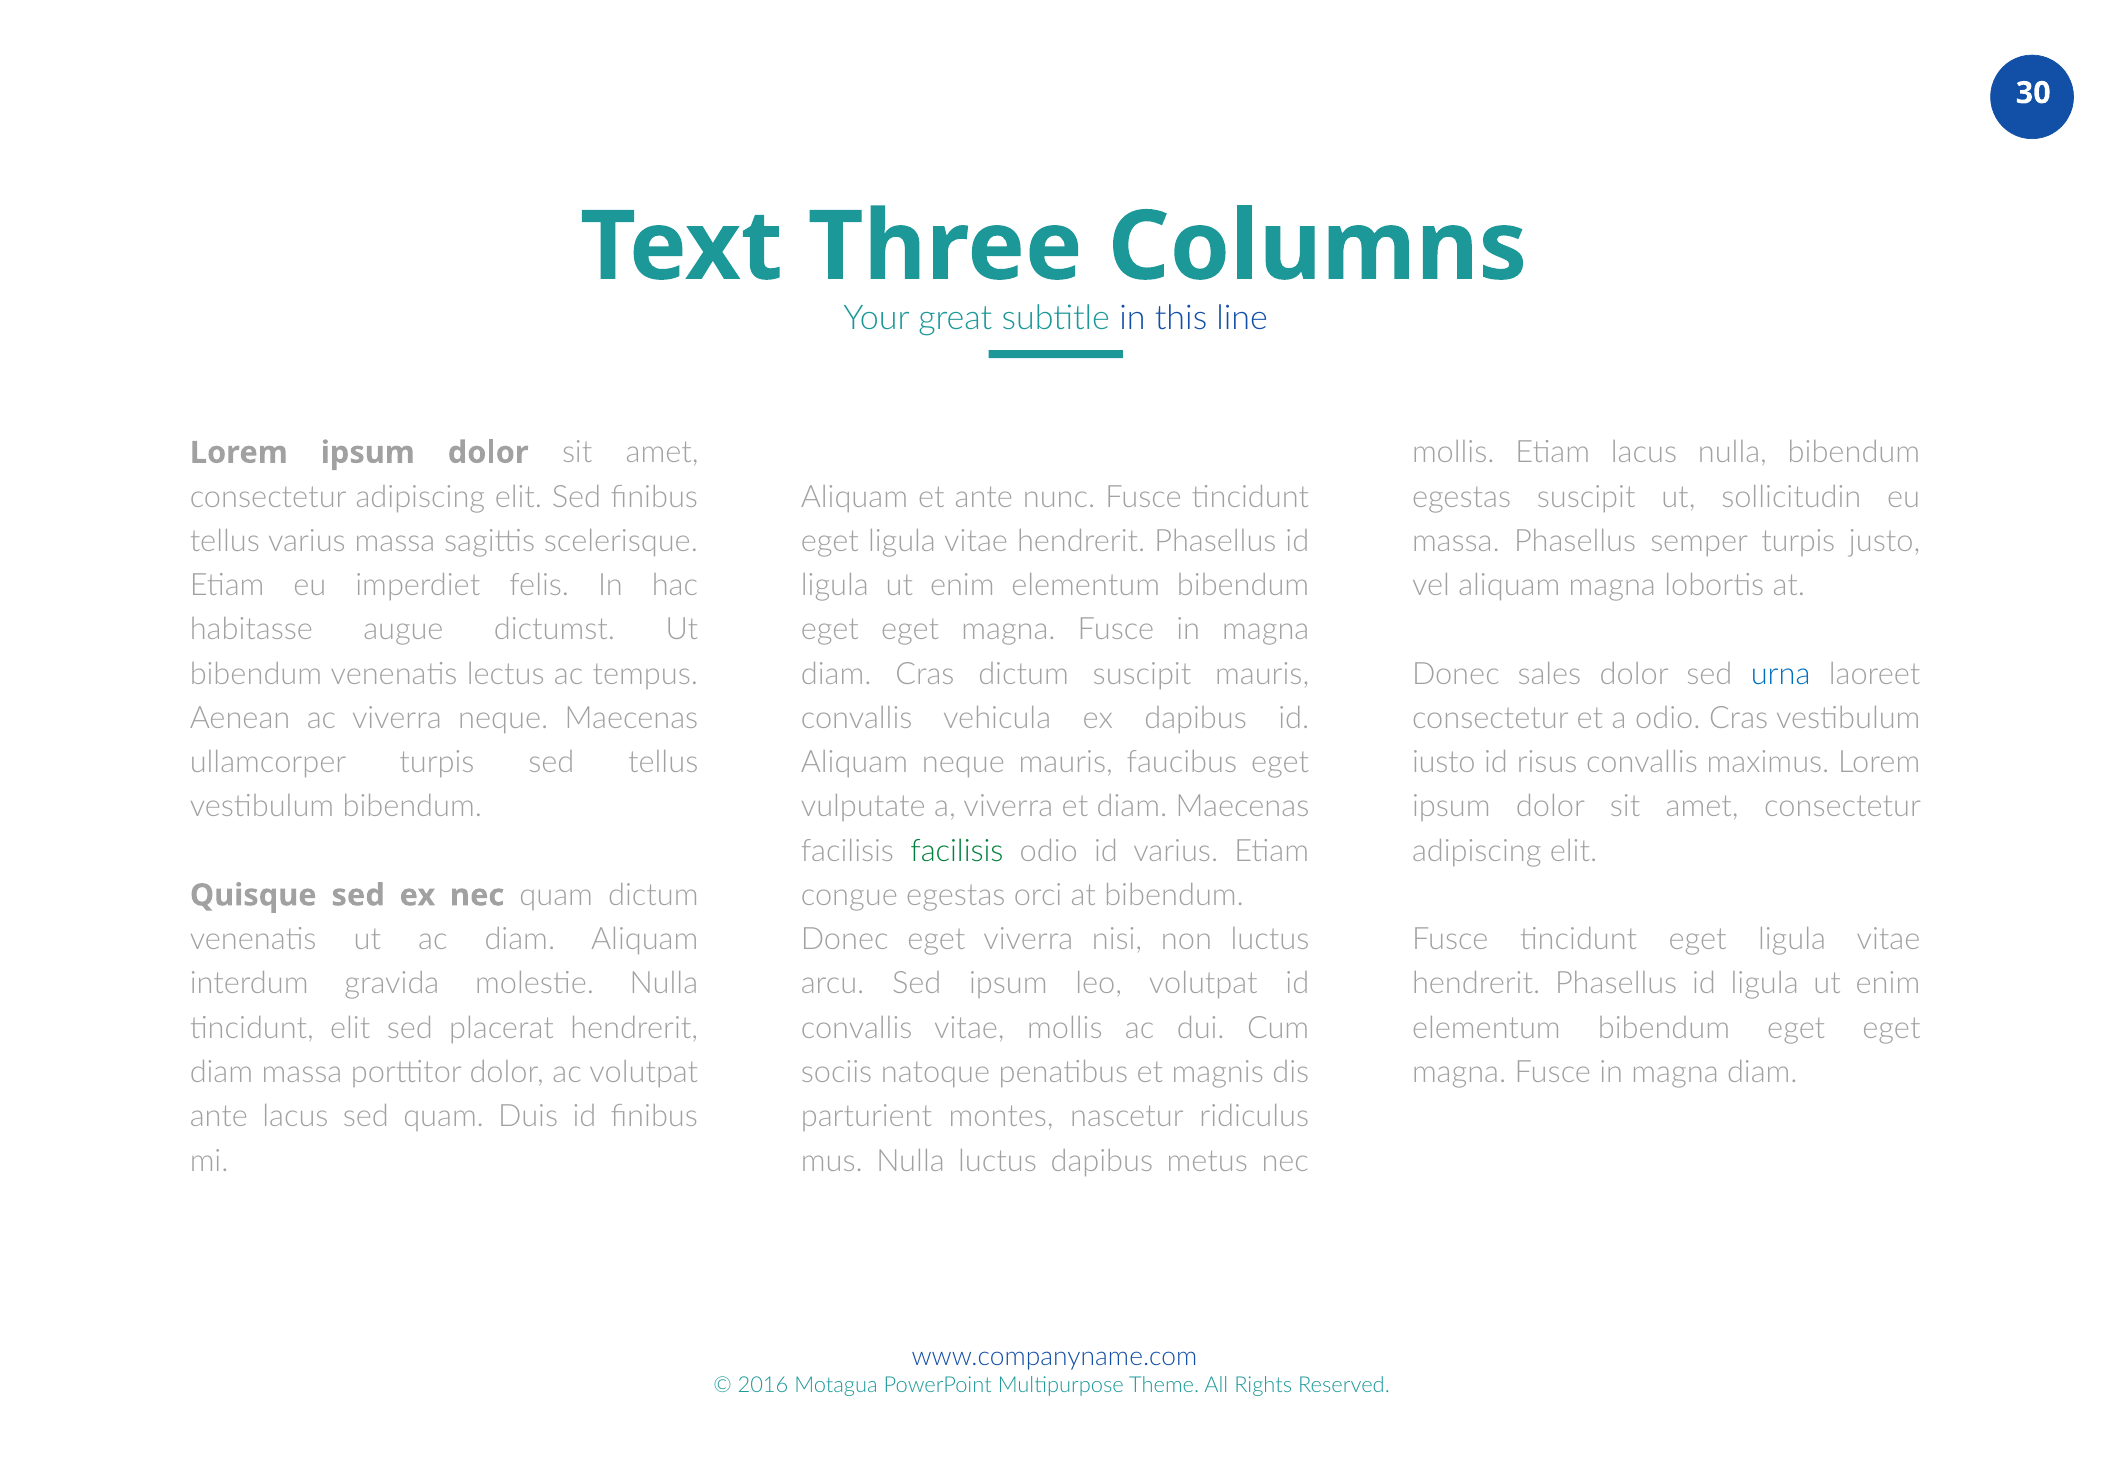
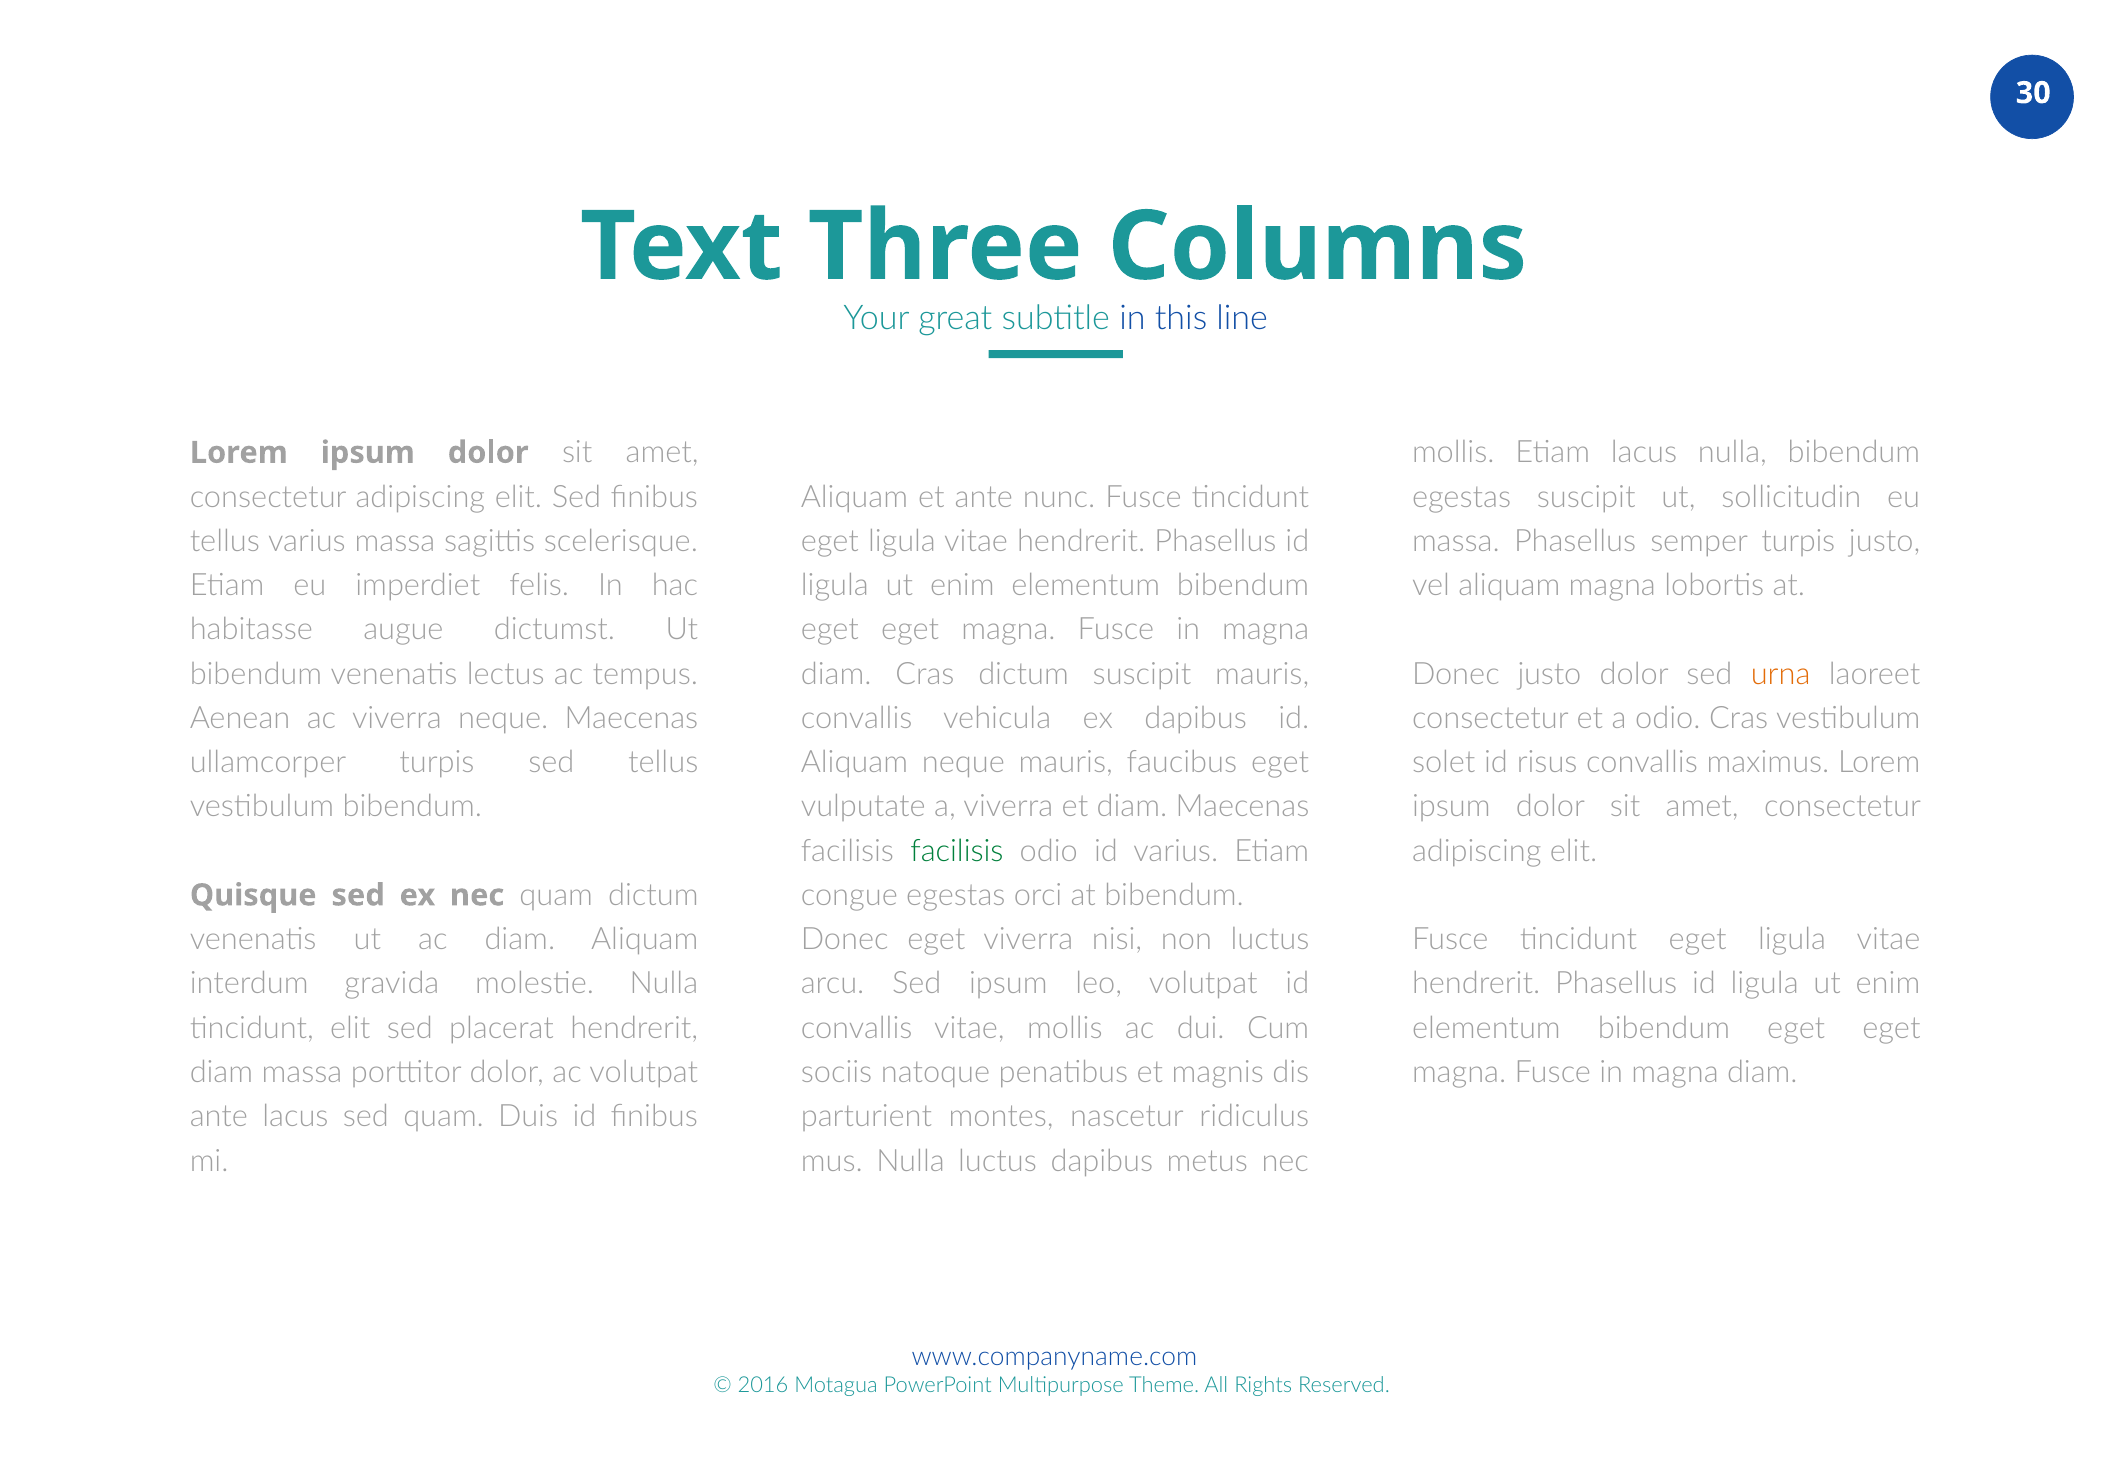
Donec sales: sales -> justo
urna colour: blue -> orange
iusto: iusto -> solet
